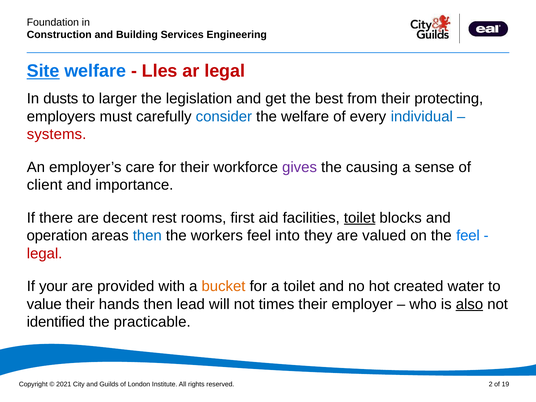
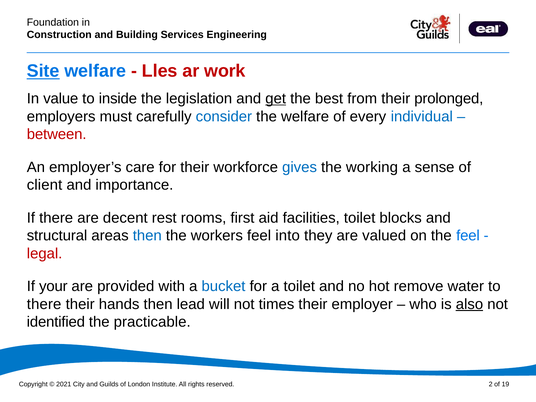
ar legal: legal -> work
dusts: dusts -> value
larger: larger -> inside
get underline: none -> present
protecting: protecting -> prolonged
systems: systems -> between
gives colour: purple -> blue
causing: causing -> working
toilet at (360, 218) underline: present -> none
operation: operation -> structural
bucket colour: orange -> blue
created: created -> remove
value at (44, 304): value -> there
